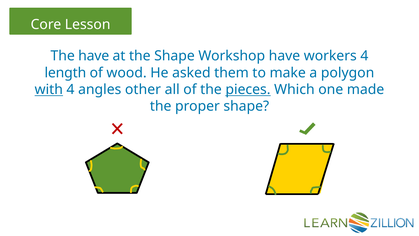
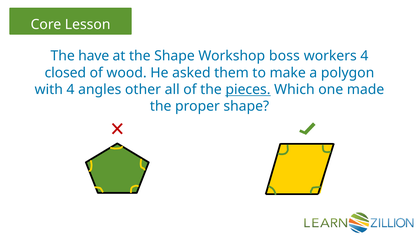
Workshop have: have -> boss
length: length -> closed
with underline: present -> none
